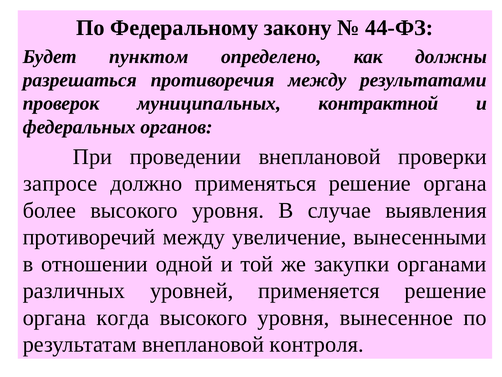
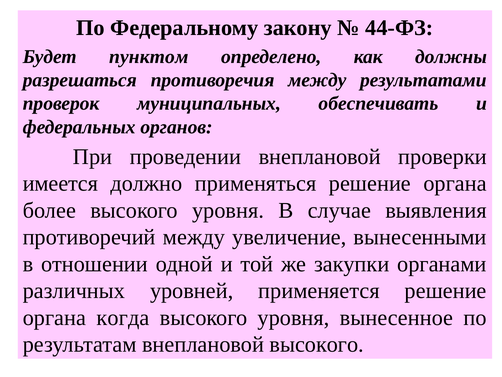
контрактной: контрактной -> обеспечивать
запросе: запросе -> имеется
внеплановой контроля: контроля -> высокого
